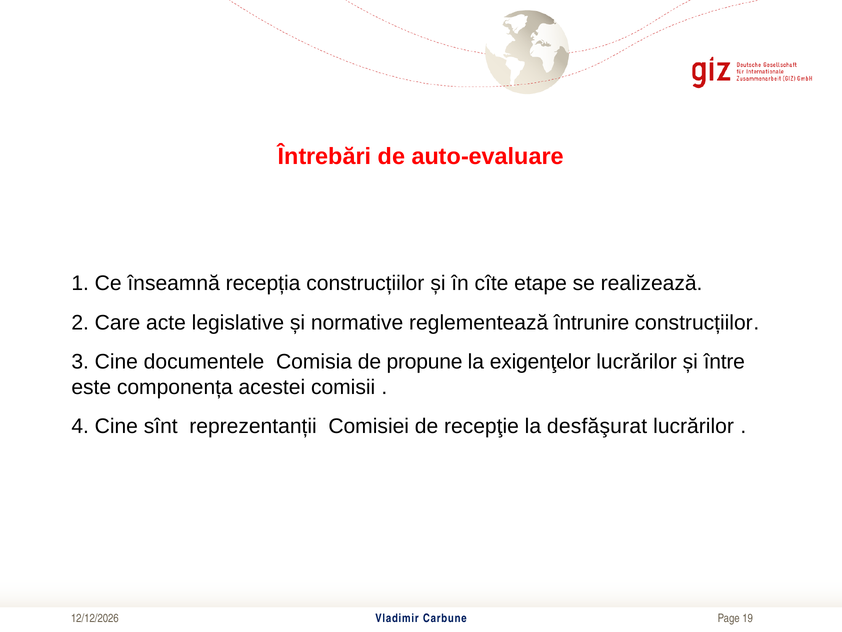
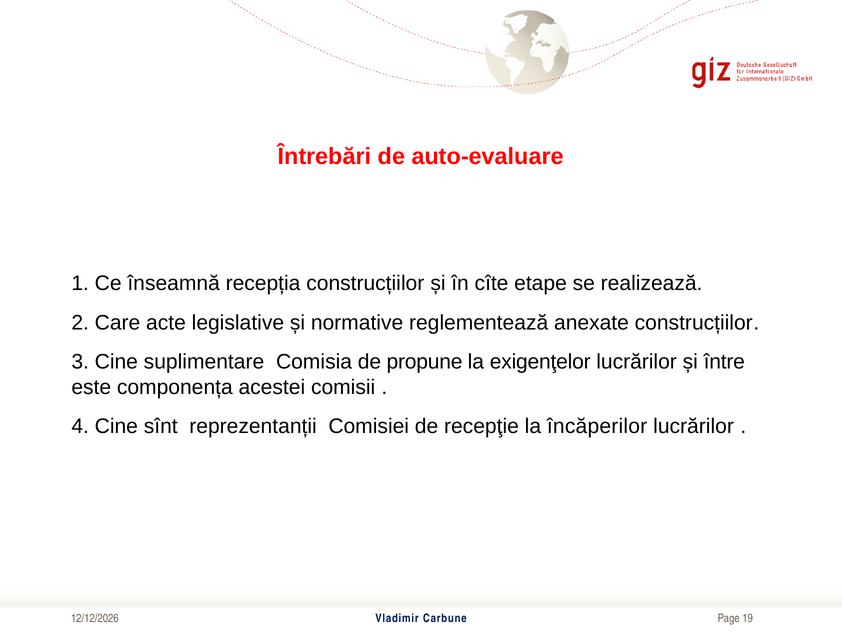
întrunire: întrunire -> anexate
documentele: documentele -> suplimentare
desfăşurat: desfăşurat -> încăperilor
